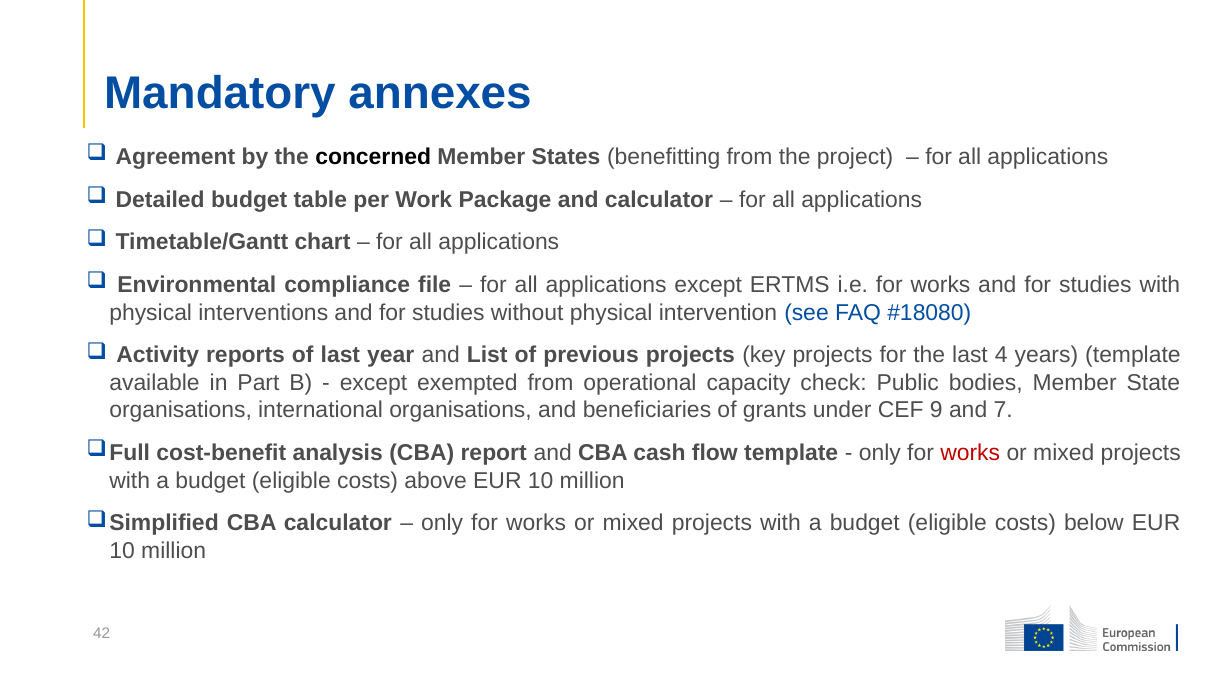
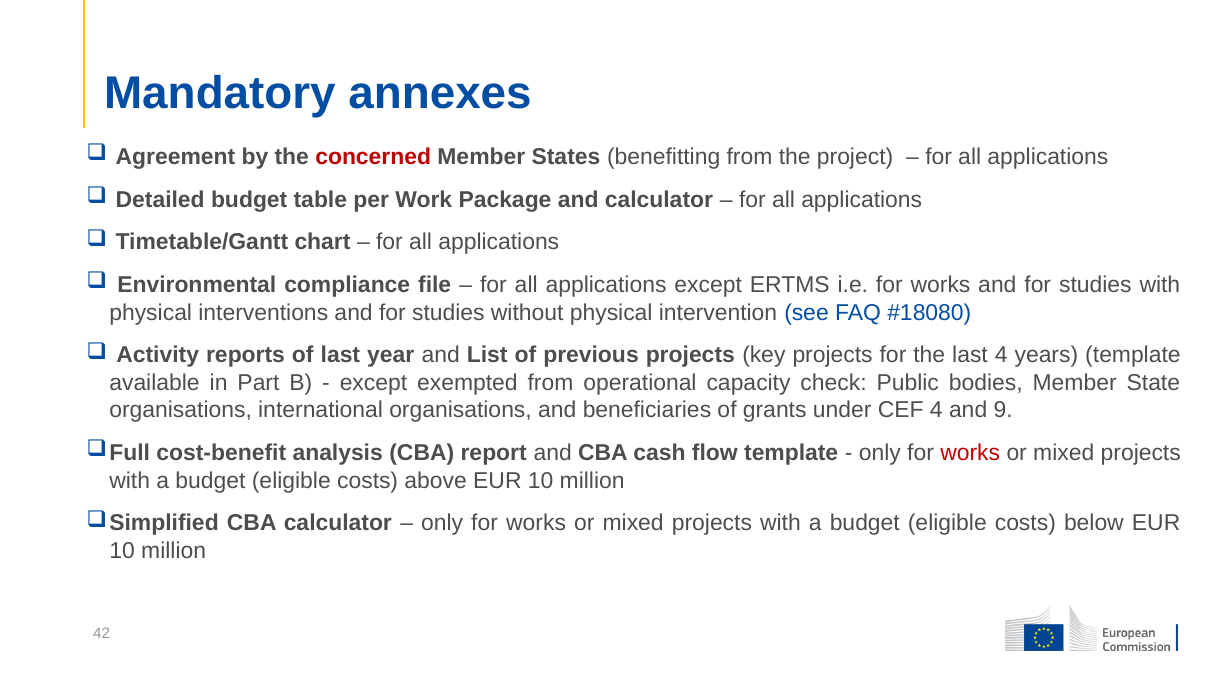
concerned colour: black -> red
CEF 9: 9 -> 4
7: 7 -> 9
